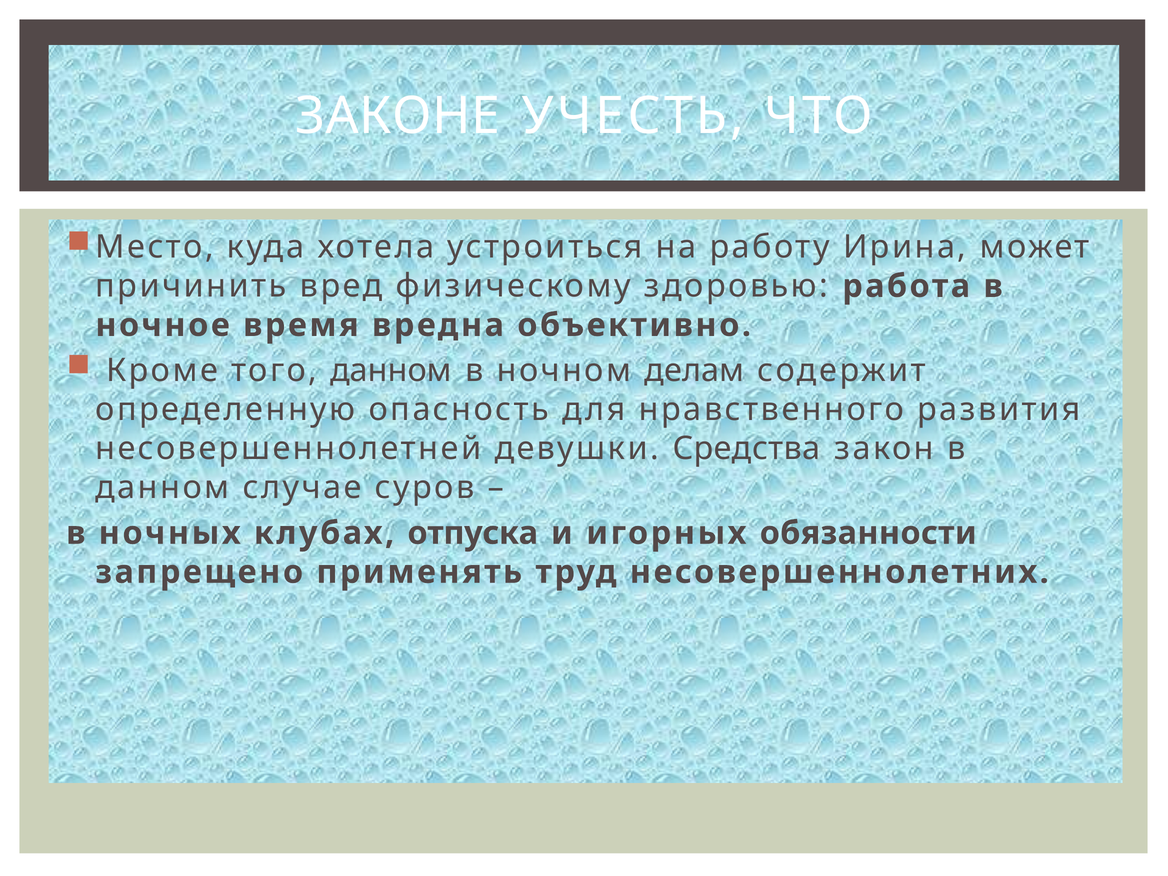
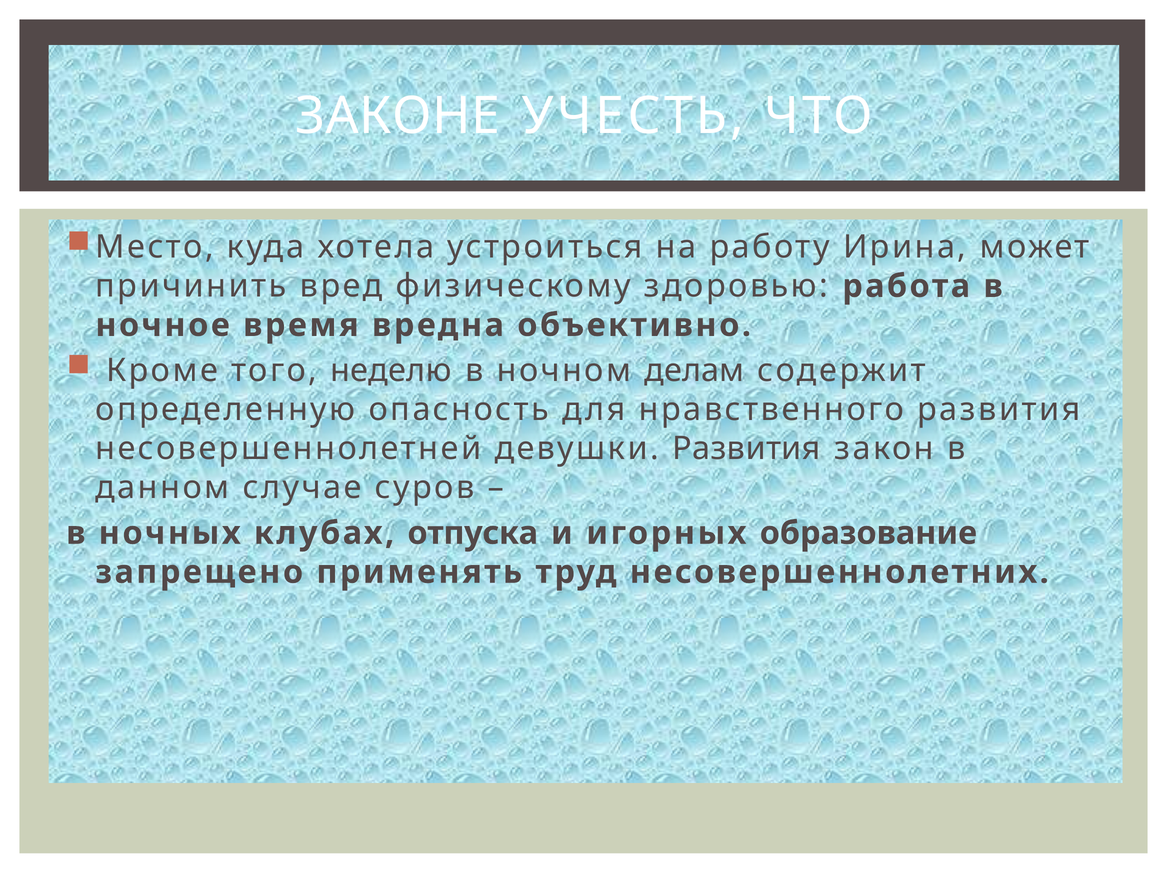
того данном: данном -> неделю
девушки Средства: Средства -> Развития
обязанности: обязанности -> образование
